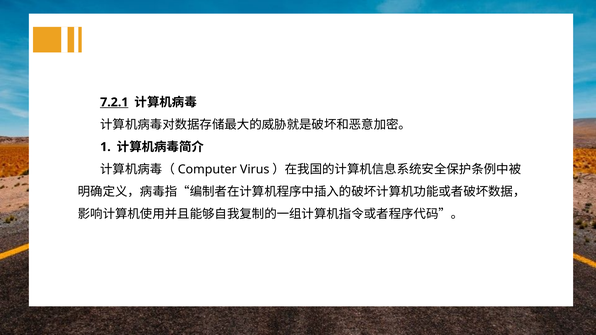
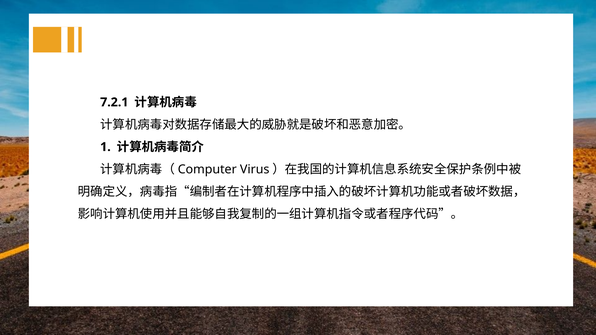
7.2.1 underline: present -> none
